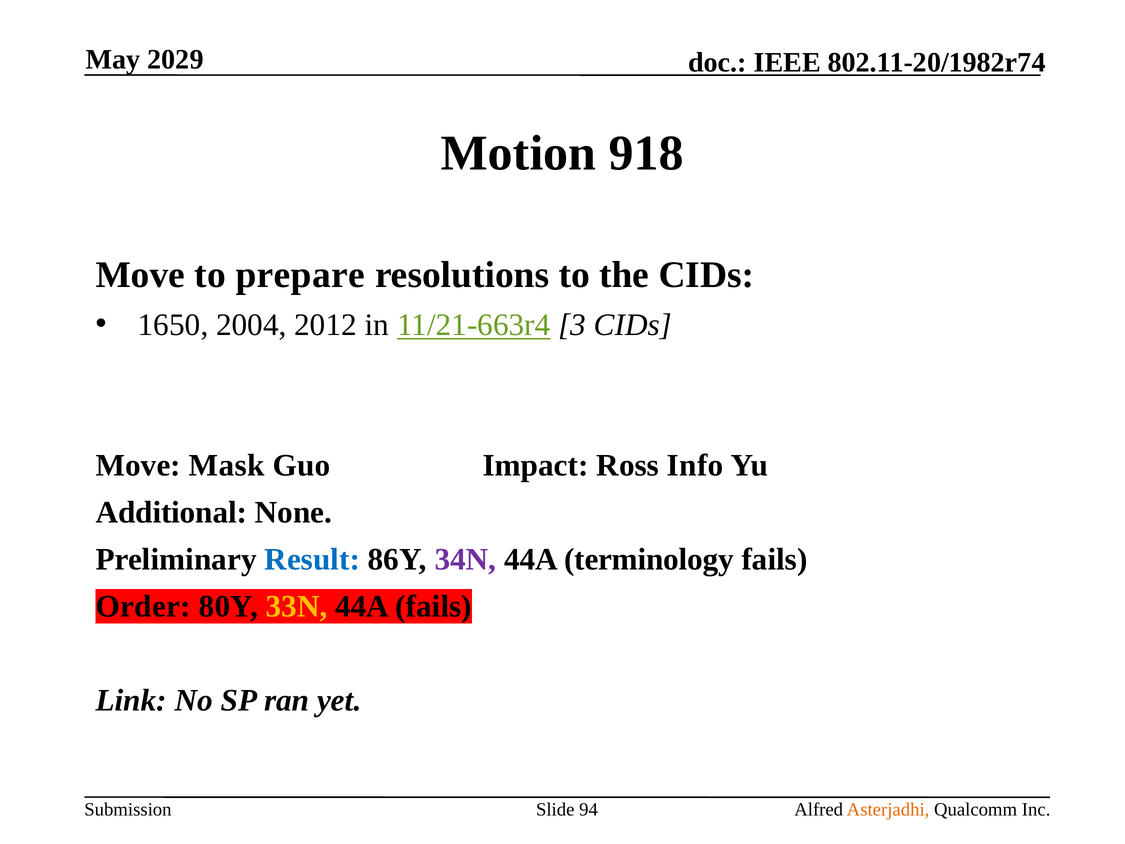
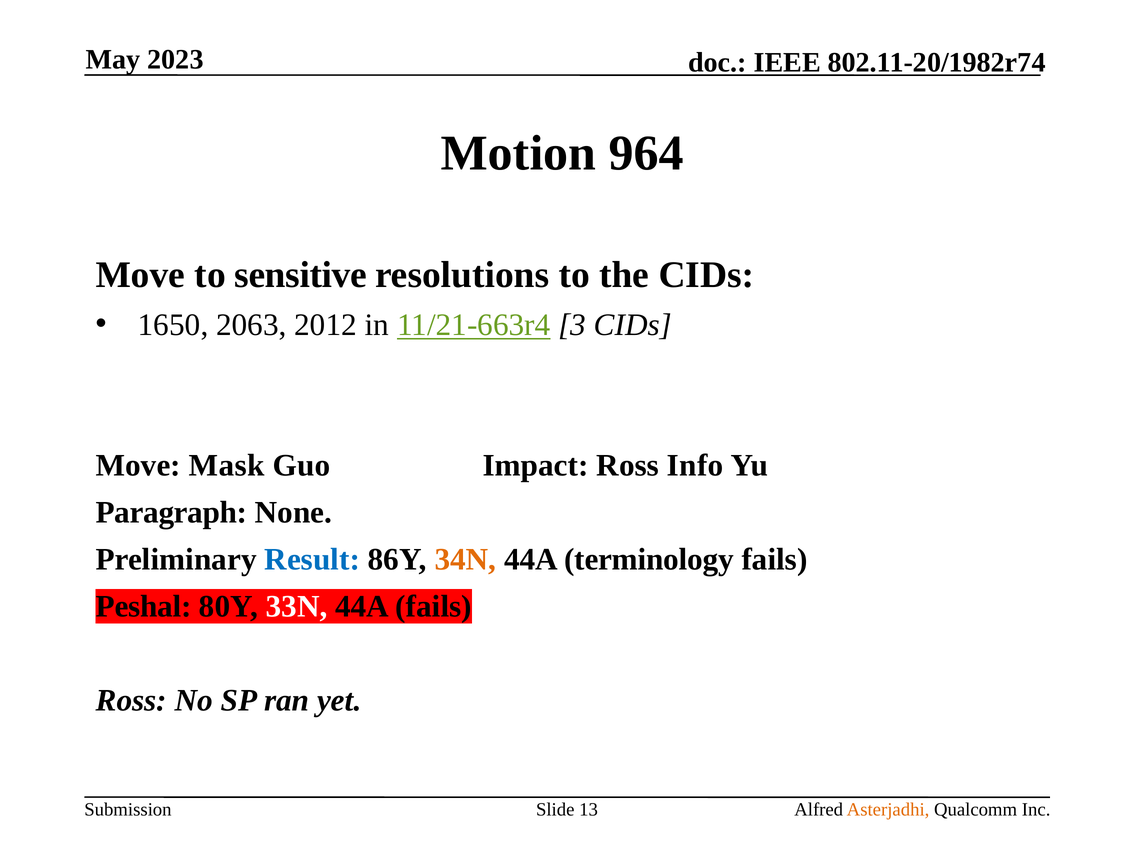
2029: 2029 -> 2023
918: 918 -> 964
prepare: prepare -> sensitive
2004: 2004 -> 2063
Additional: Additional -> Paragraph
34N colour: purple -> orange
Order: Order -> Peshal
33N colour: yellow -> white
Link at (131, 700): Link -> Ross
94: 94 -> 13
